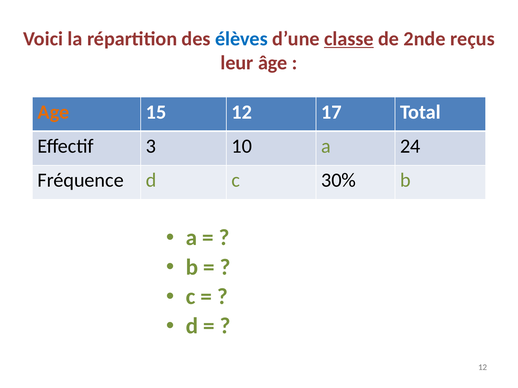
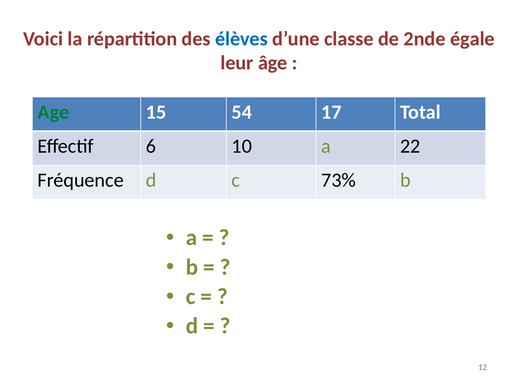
classe underline: present -> none
reçus: reçus -> égale
Age colour: orange -> green
15 12: 12 -> 54
3: 3 -> 6
24: 24 -> 22
30%: 30% -> 73%
